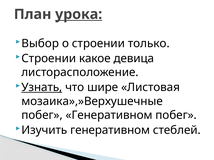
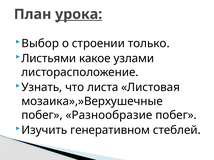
Строении at (49, 59): Строении -> Листьями
девица: девица -> узлами
Узнать underline: present -> none
шире: шире -> листа
побег Генеративном: Генеративном -> Разнообразие
